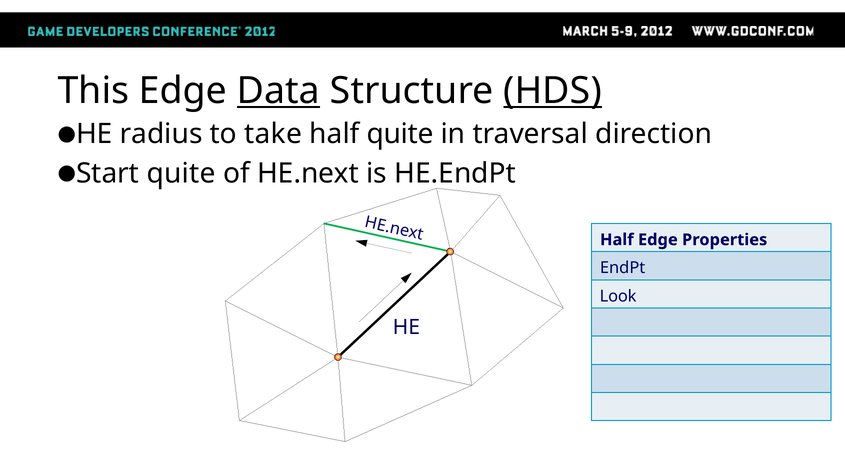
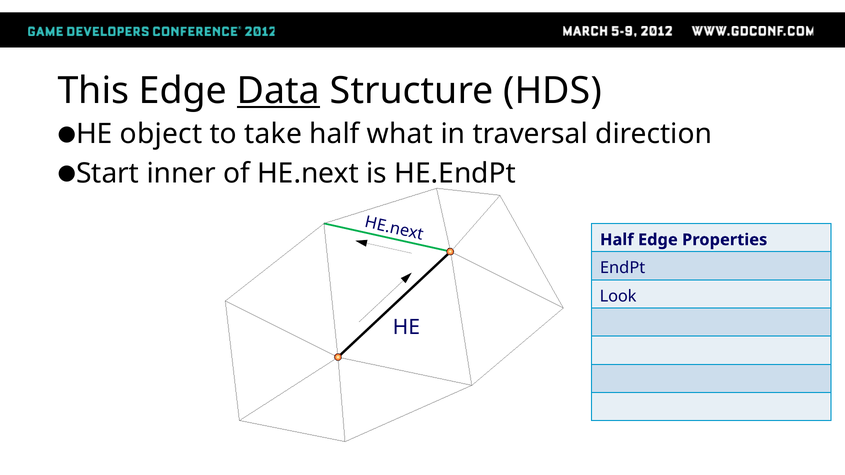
HDS underline: present -> none
radius: radius -> object
half quite: quite -> what
quite at (181, 173): quite -> inner
